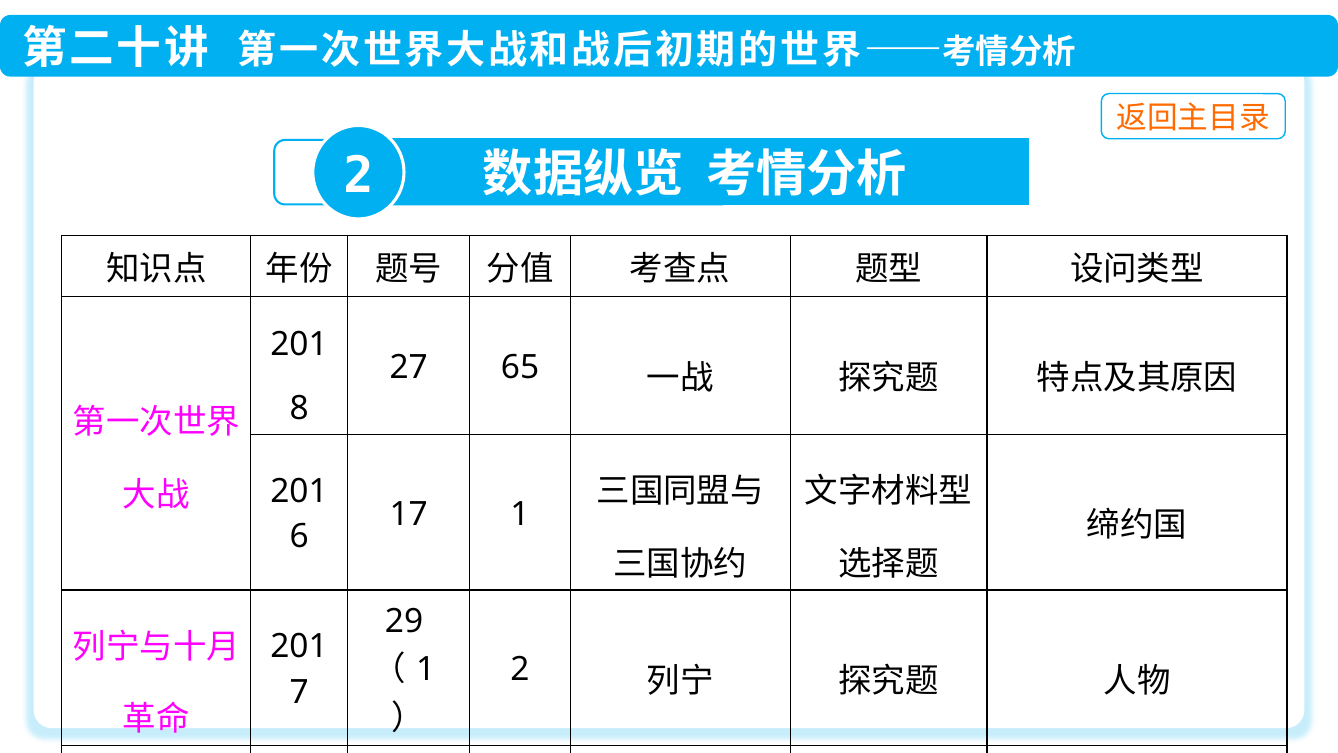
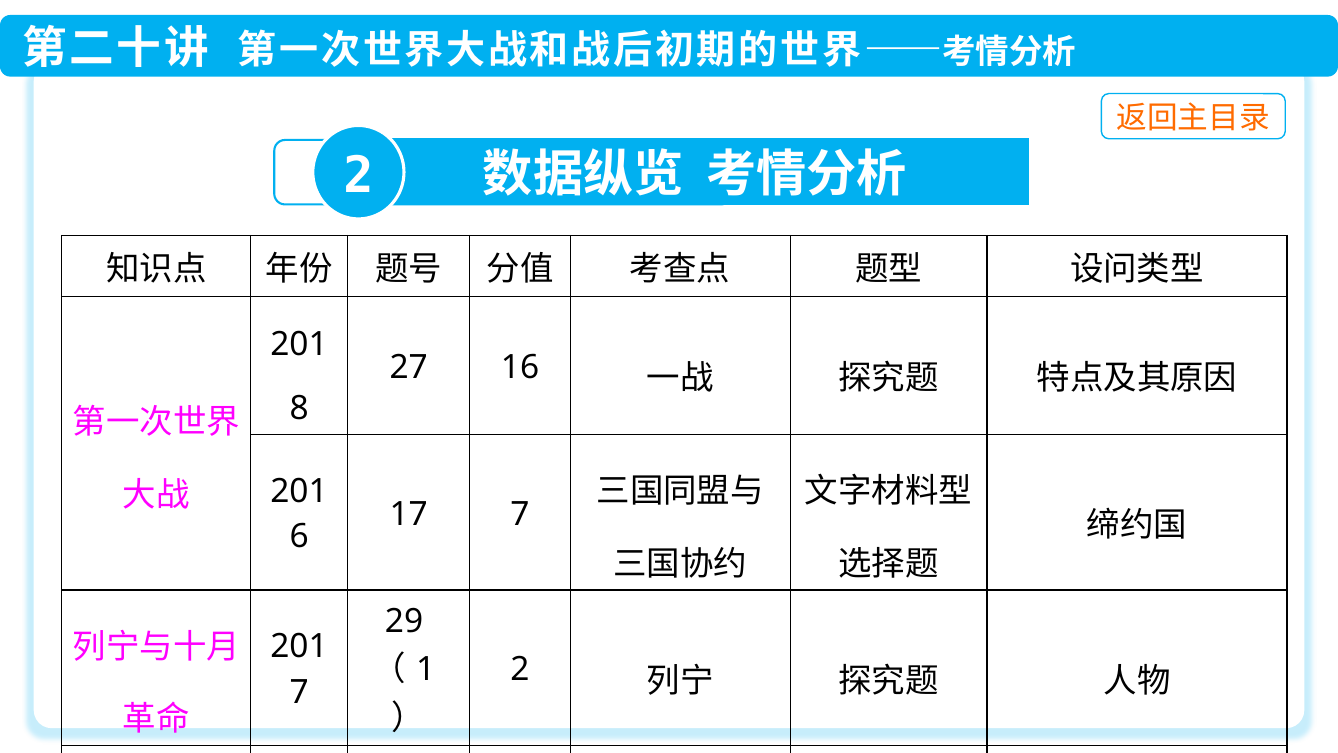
65: 65 -> 16
17 1: 1 -> 7
